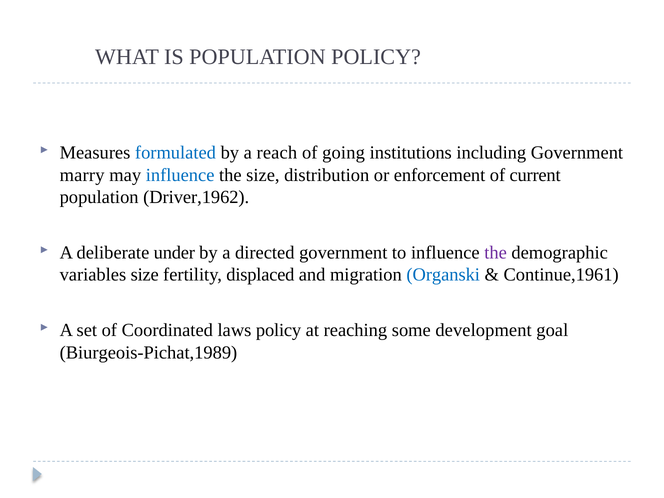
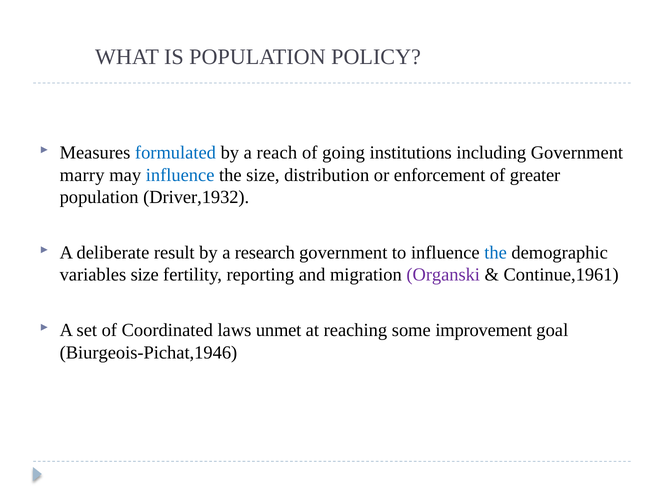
current: current -> greater
Driver,1962: Driver,1962 -> Driver,1932
under: under -> result
directed: directed -> research
the at (496, 253) colour: purple -> blue
displaced: displaced -> reporting
Organski colour: blue -> purple
laws policy: policy -> unmet
development: development -> improvement
Biurgeois-Pichat,1989: Biurgeois-Pichat,1989 -> Biurgeois-Pichat,1946
